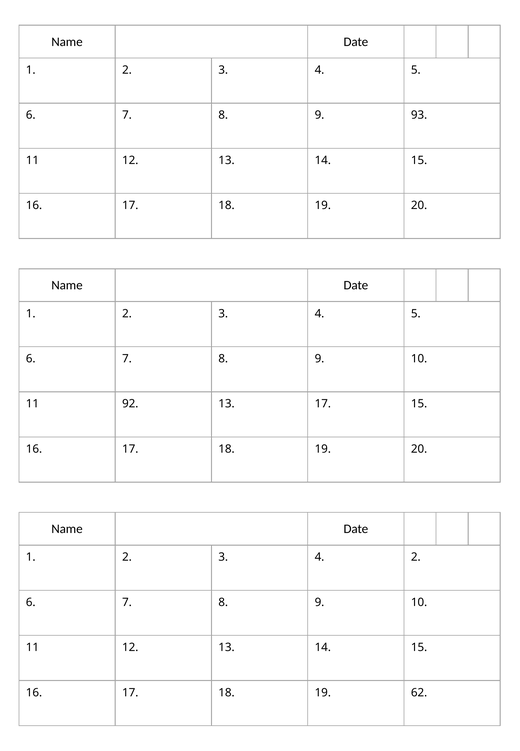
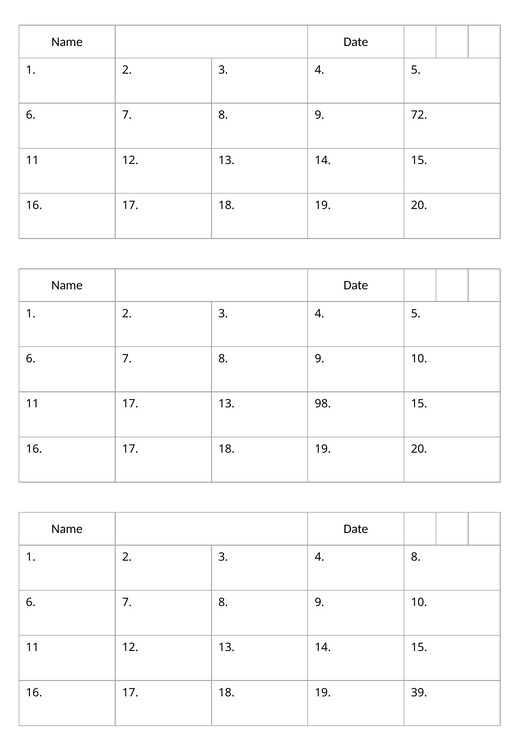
93: 93 -> 72
11 92: 92 -> 17
13 17: 17 -> 98
4 2: 2 -> 8
62: 62 -> 39
